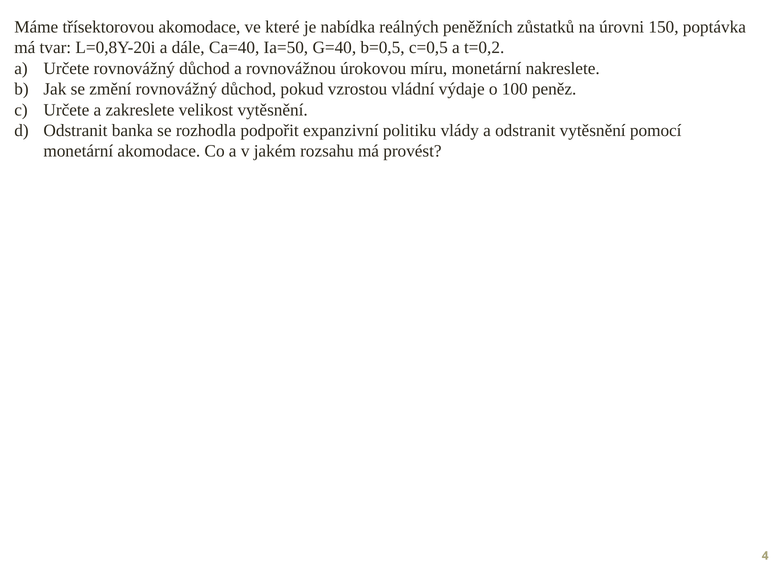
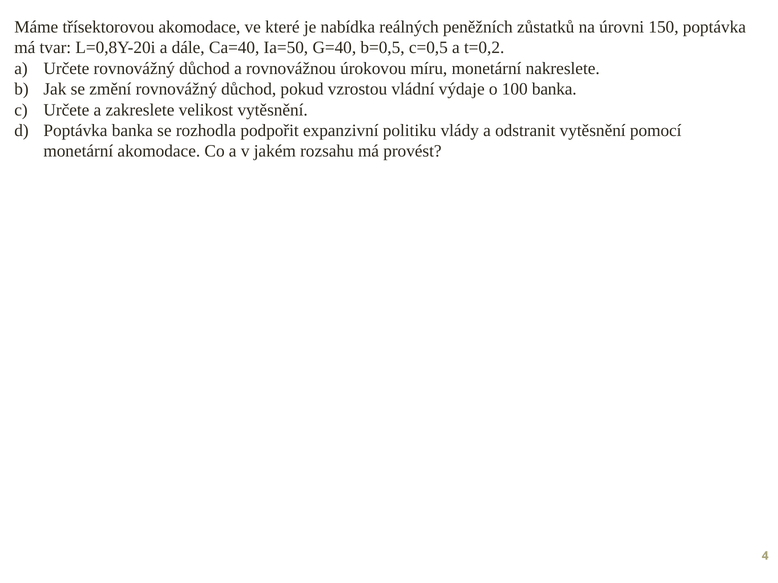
100 peněz: peněz -> banka
Odstranit at (75, 131): Odstranit -> Poptávka
